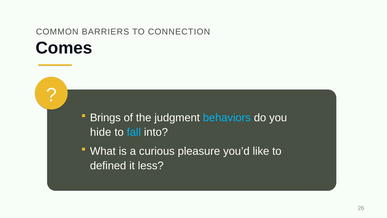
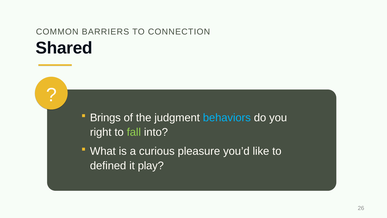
Comes: Comes -> Shared
hide: hide -> right
fall colour: light blue -> light green
less: less -> play
